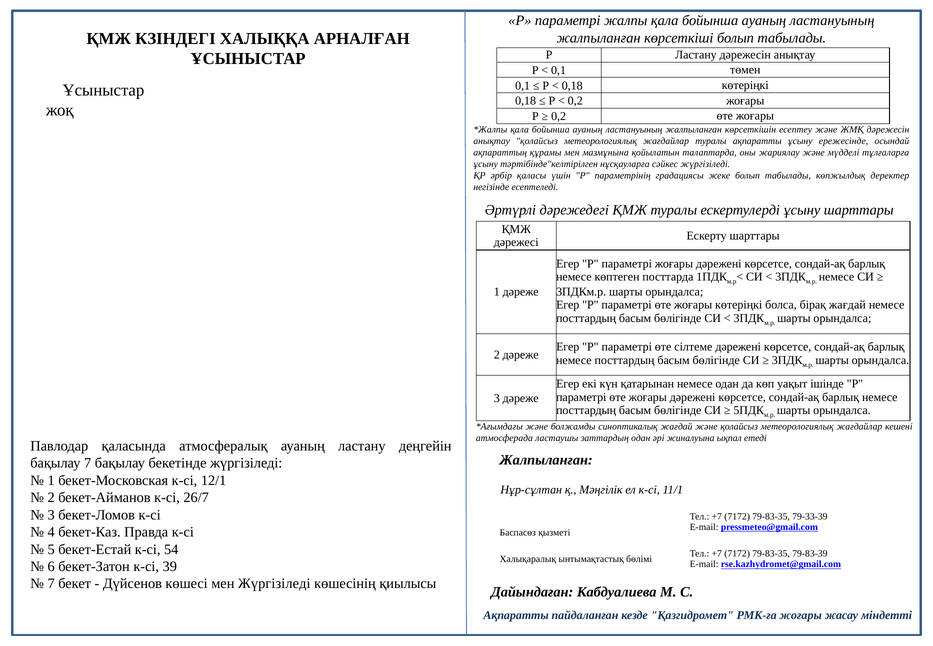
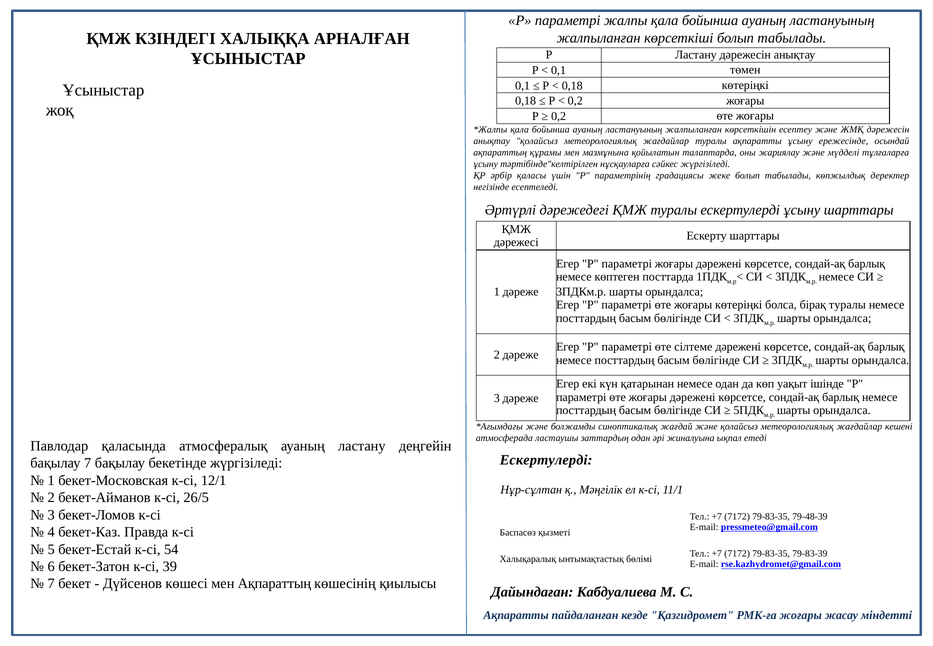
бірақ жағдай: жағдай -> туралы
Жалпыланған at (546, 460): Жалпыланған -> Ескертулерді
26/7: 26/7 -> 26/5
79-33-39: 79-33-39 -> 79-48-39
мен Жүргізіледі: Жүргізіледі -> Ақпараттың
